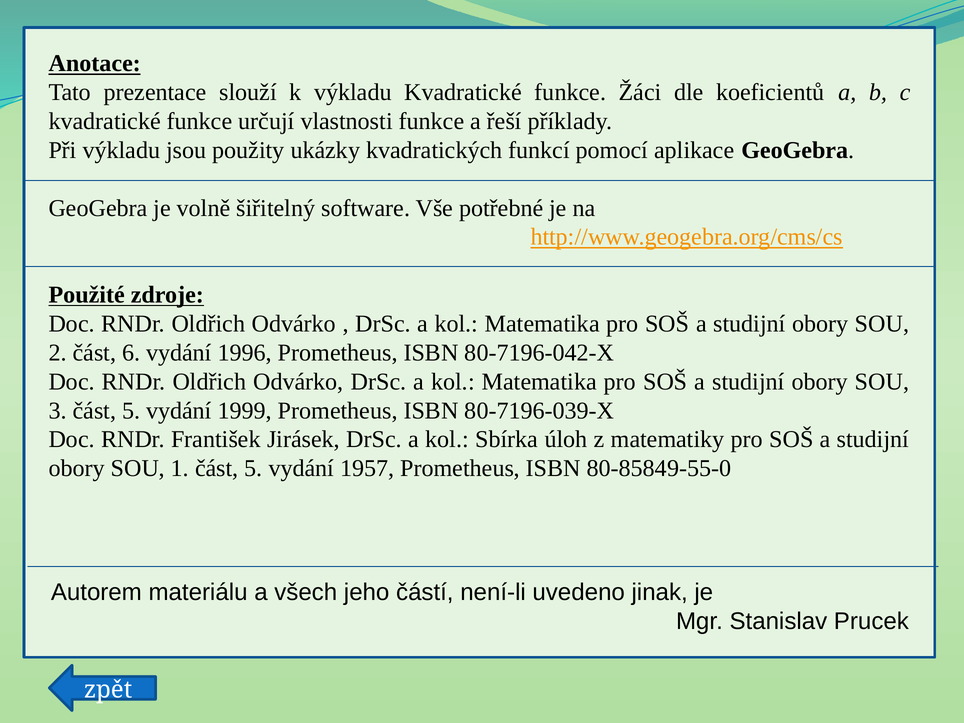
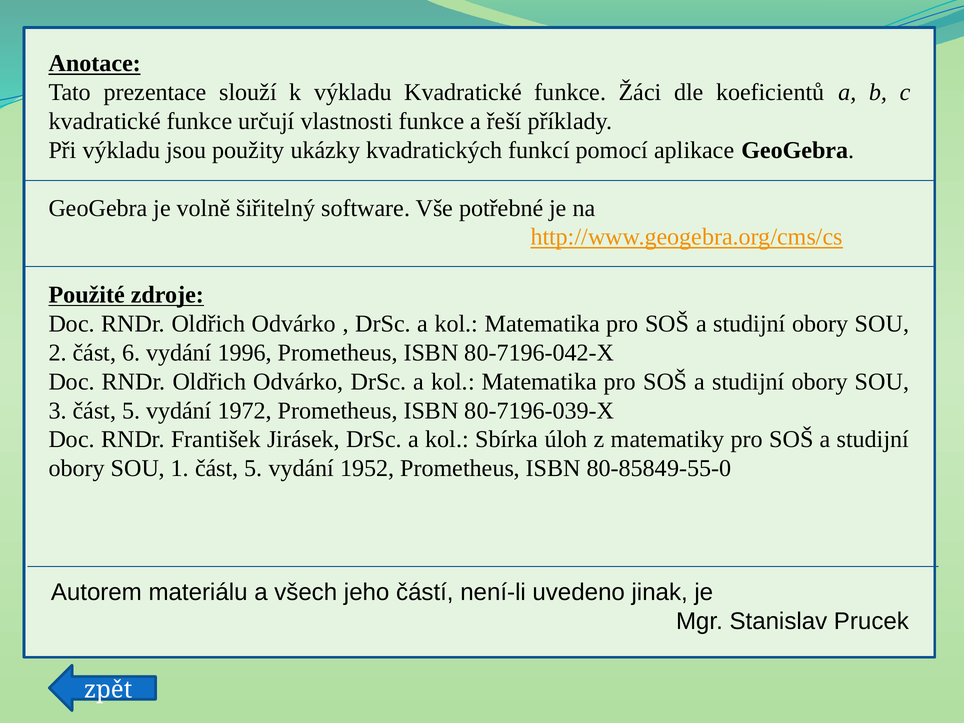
1999: 1999 -> 1972
1957: 1957 -> 1952
